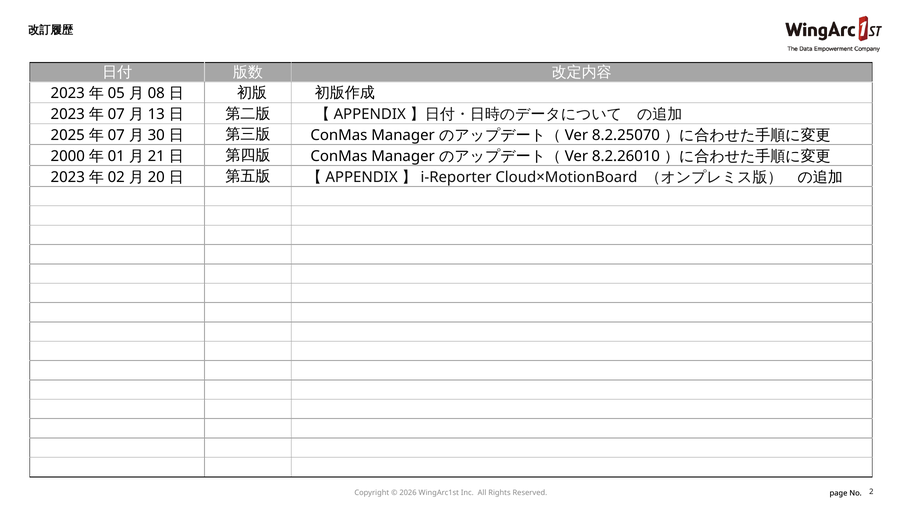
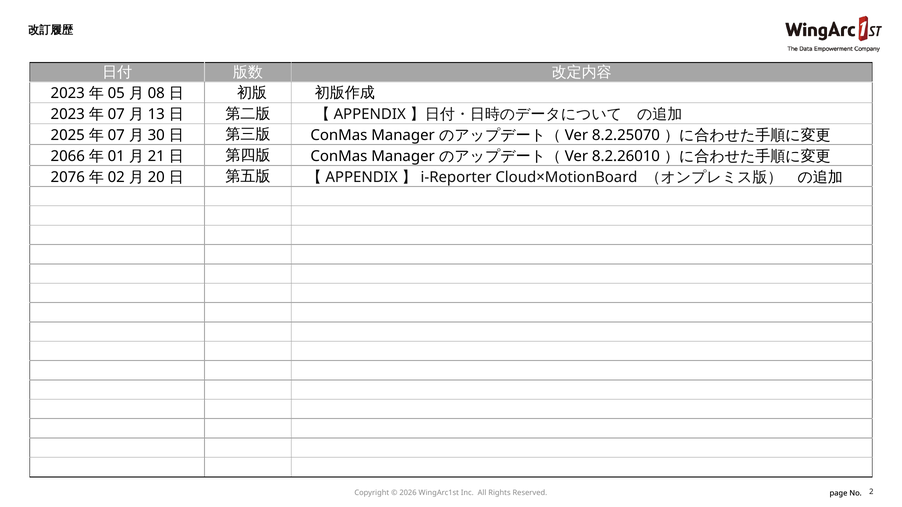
2000: 2000 -> 2066
2023 at (68, 177): 2023 -> 2076
